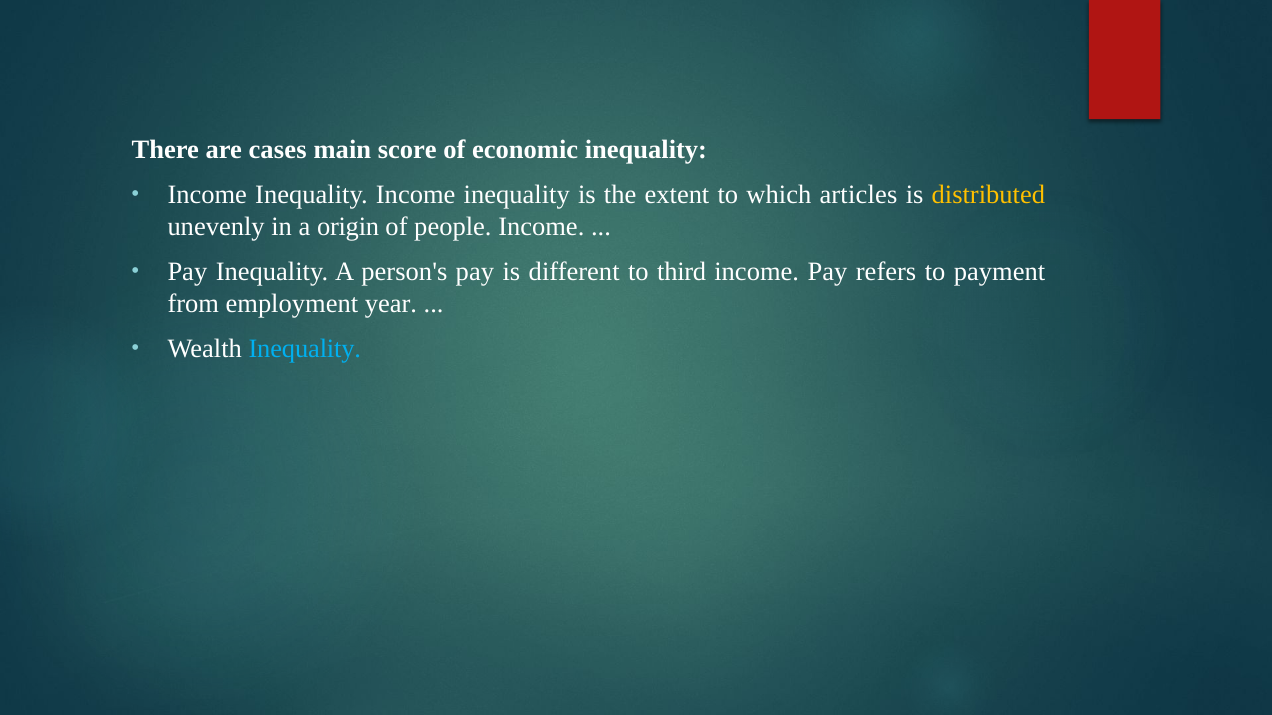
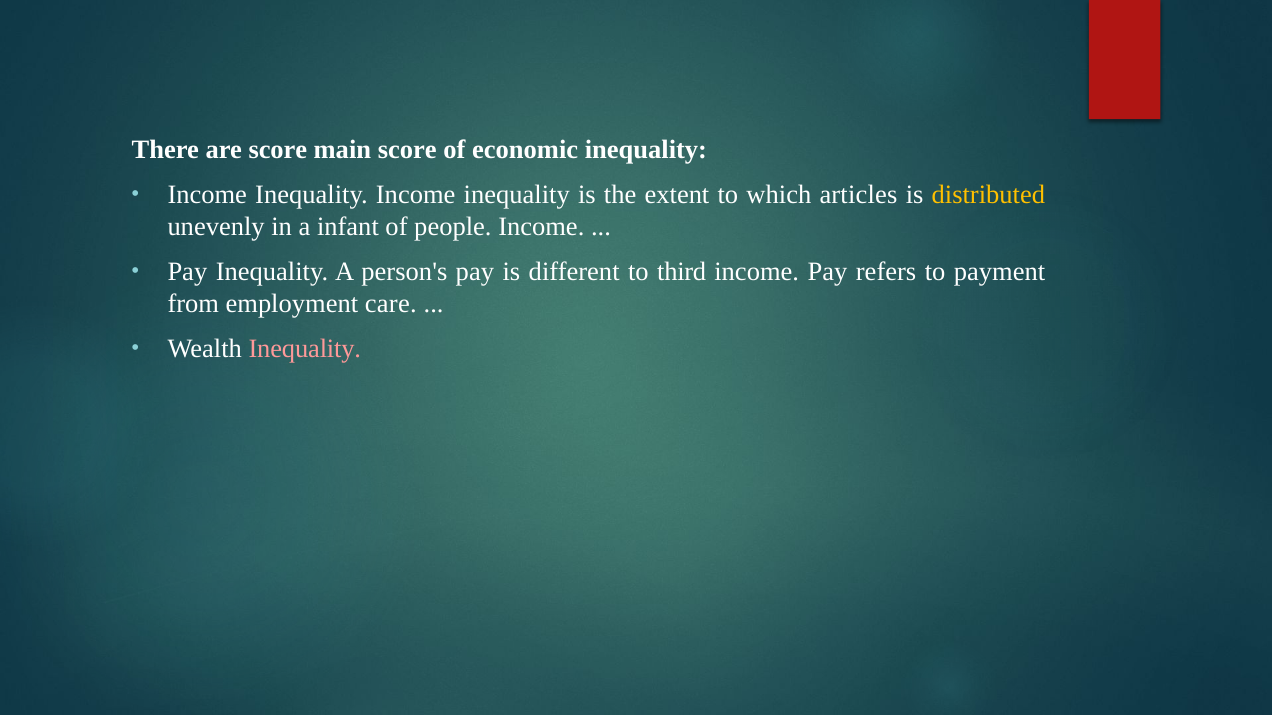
are cases: cases -> score
origin: origin -> infant
year: year -> care
Inequality at (305, 349) colour: light blue -> pink
